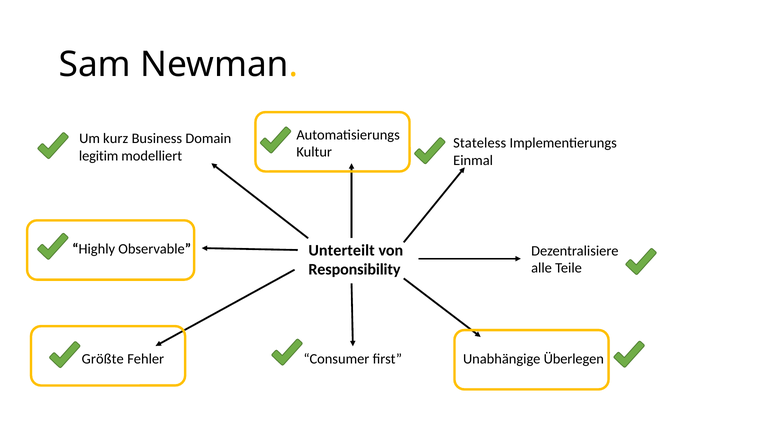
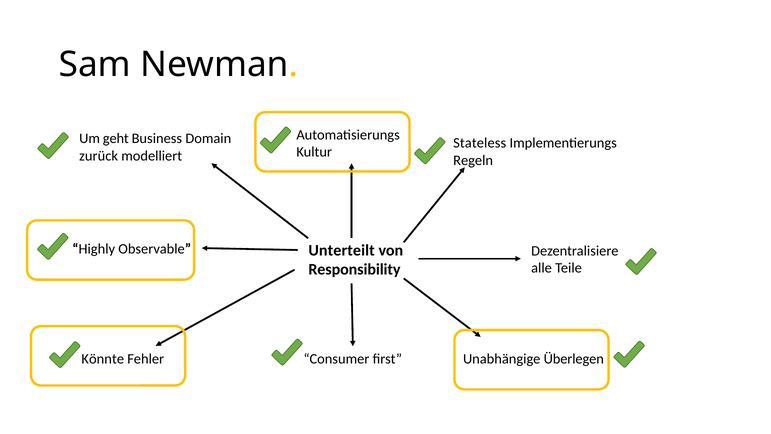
kurz: kurz -> geht
legitim: legitim -> zurück
Einmal: Einmal -> Regeln
Größte: Größte -> Könnte
